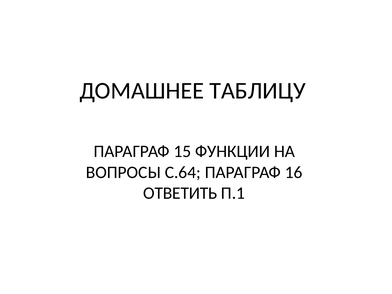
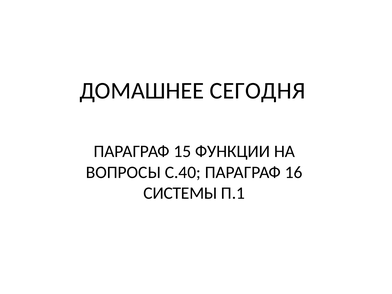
ТАБЛИЦУ: ТАБЛИЦУ -> СЕГОДНЯ
С.64: С.64 -> С.40
ОТВЕТИТЬ: ОТВЕТИТЬ -> СИСТЕМЫ
